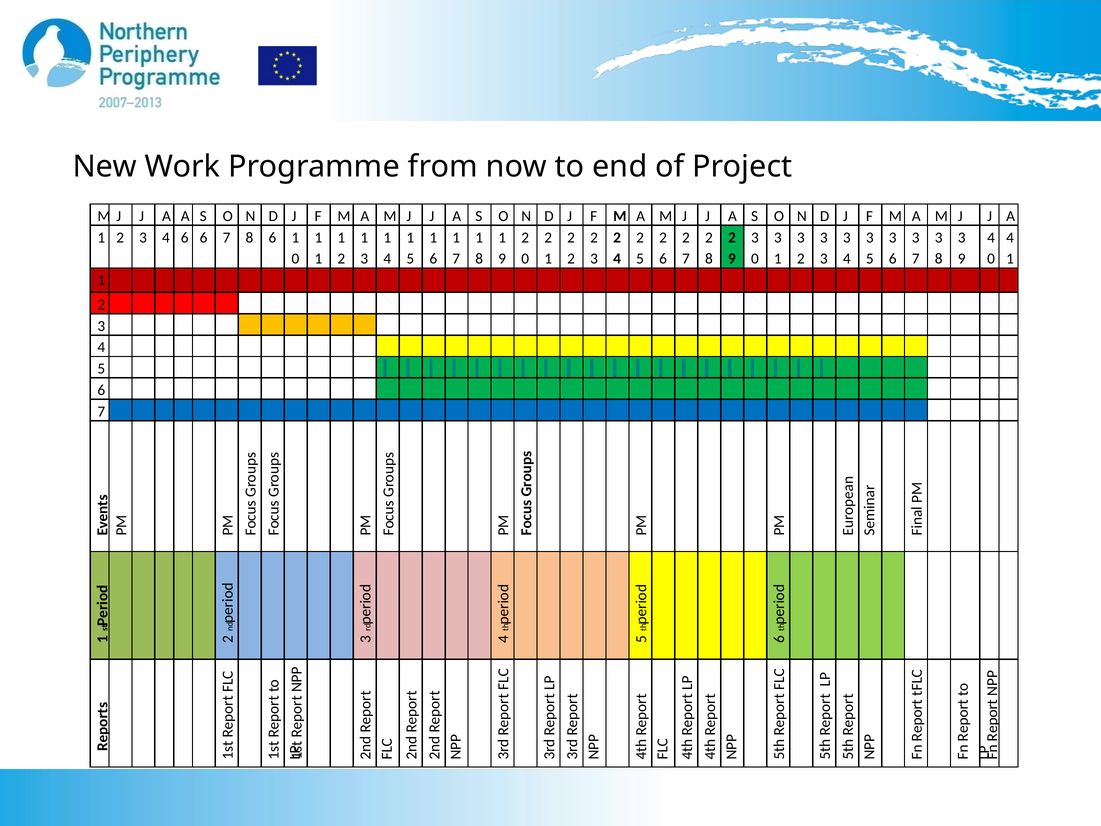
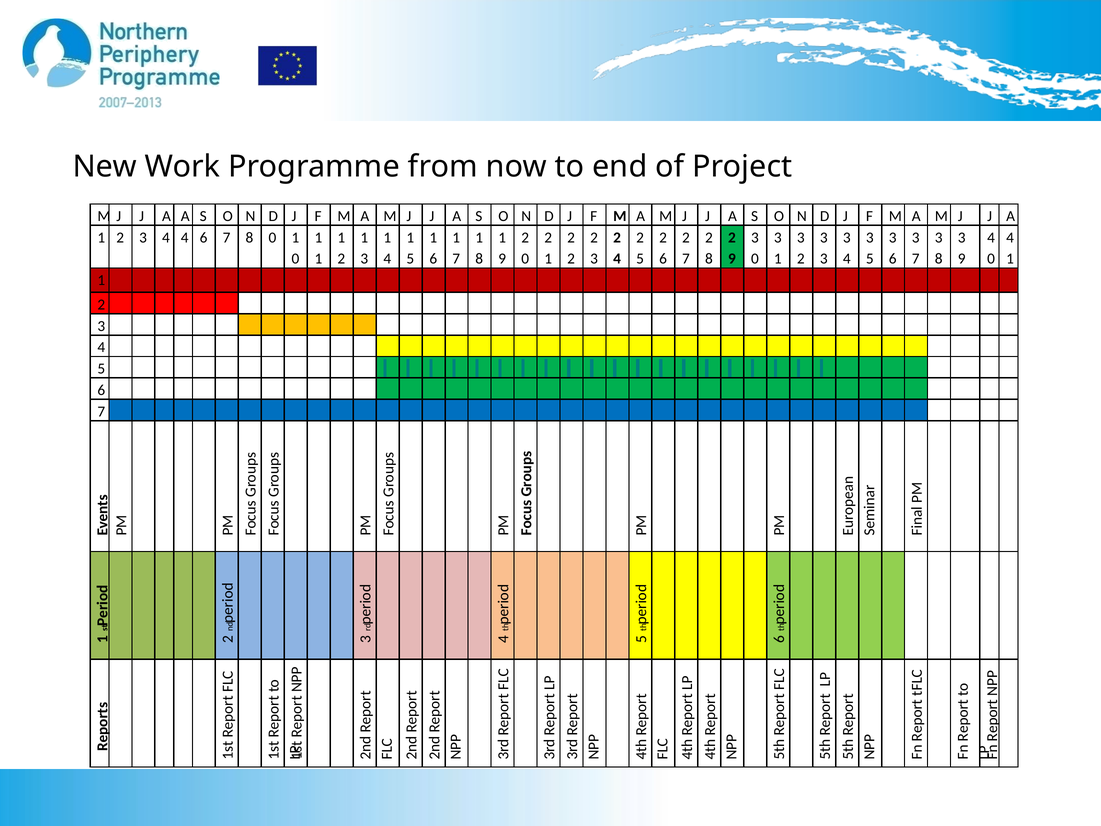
4 6: 6 -> 4
8 6: 6 -> 0
